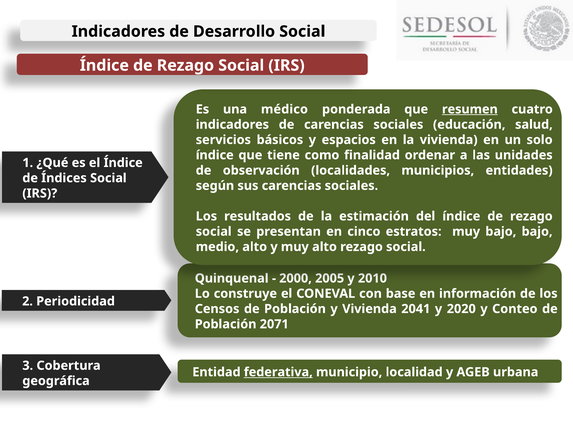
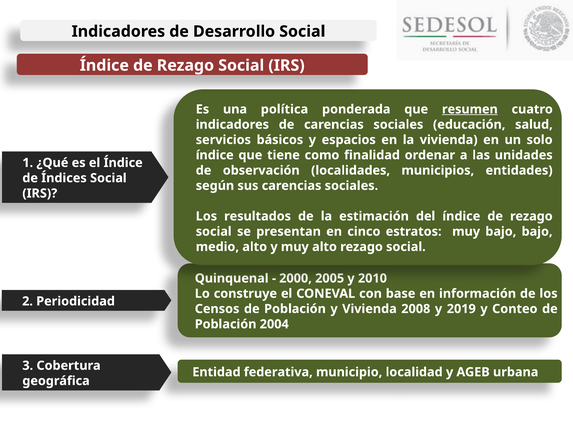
médico: médico -> política
2041: 2041 -> 2008
2020: 2020 -> 2019
2071: 2071 -> 2004
federativa underline: present -> none
